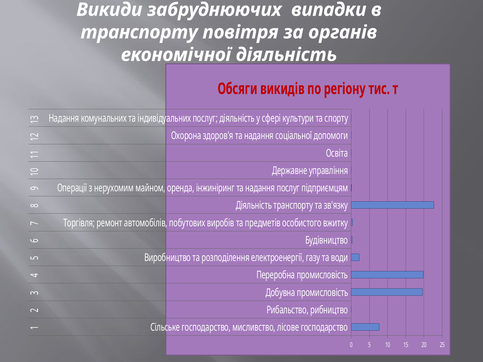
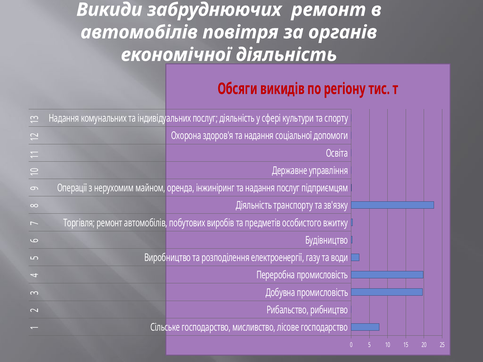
забруднюючих випадки: випадки -> ремонт
транспорту at (139, 32): транспорту -> автомобілів
